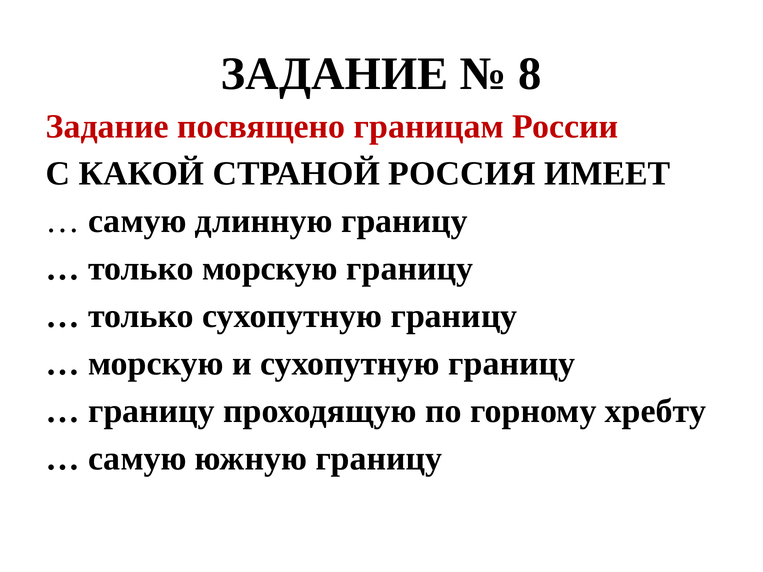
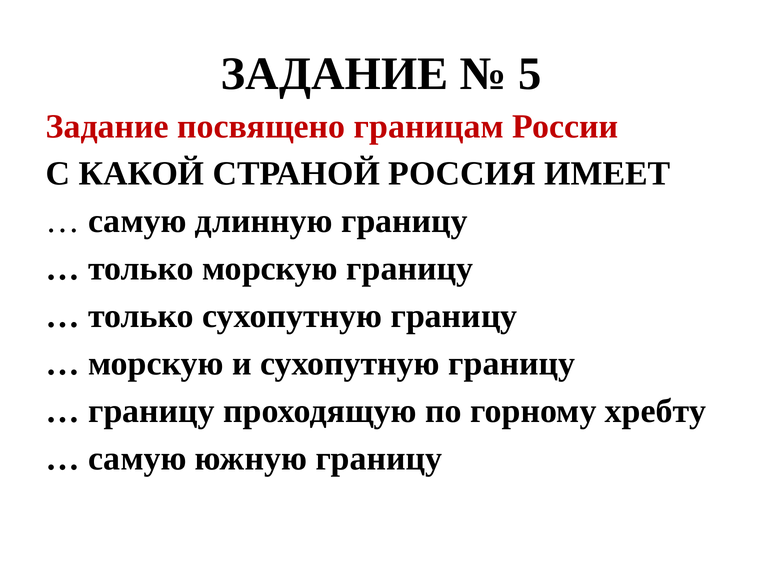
8: 8 -> 5
